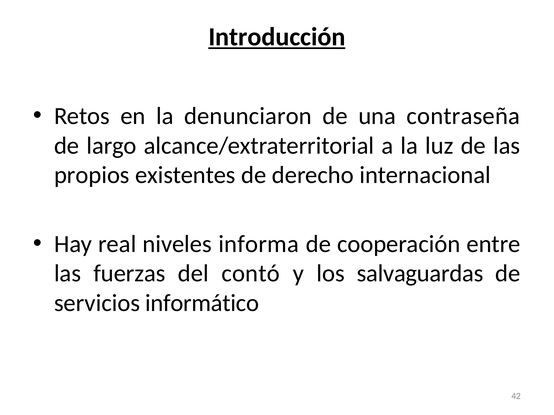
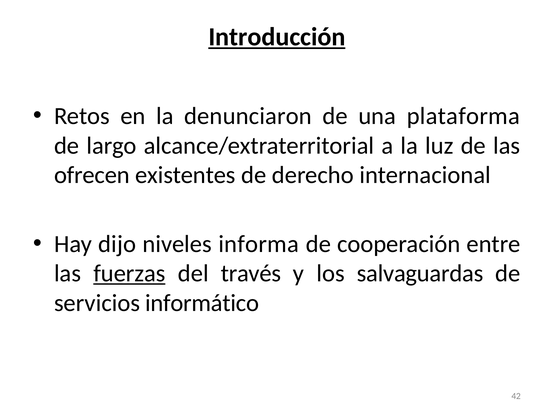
contraseña: contraseña -> plataforma
propios: propios -> ofrecen
real: real -> dijo
fuerzas underline: none -> present
contó: contó -> través
